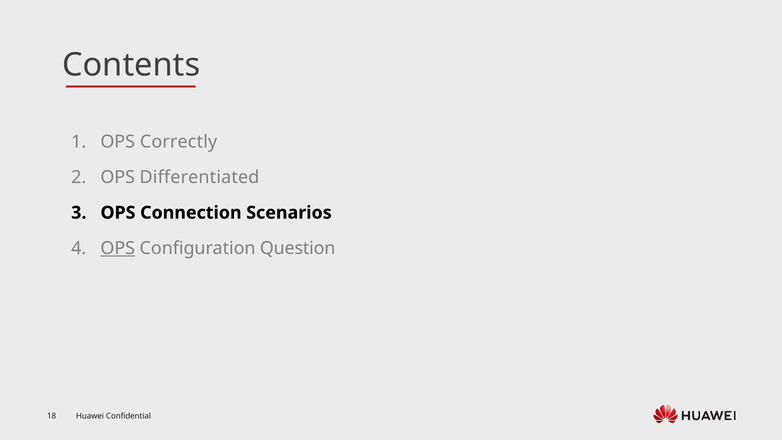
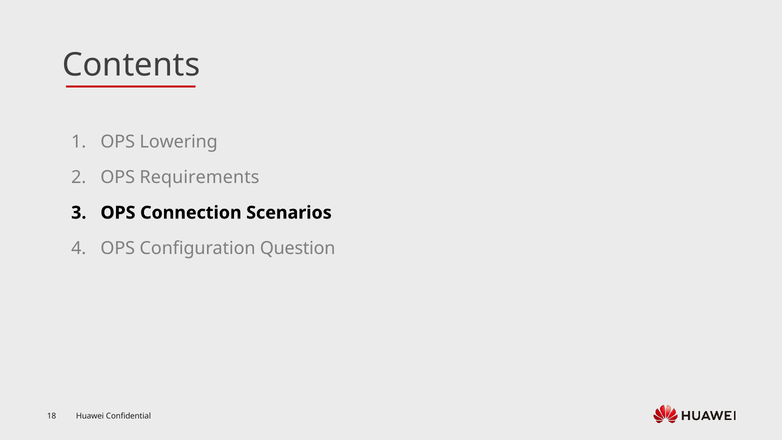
Correctly: Correctly -> Lowering
Differentiated: Differentiated -> Requirements
OPS at (118, 248) underline: present -> none
